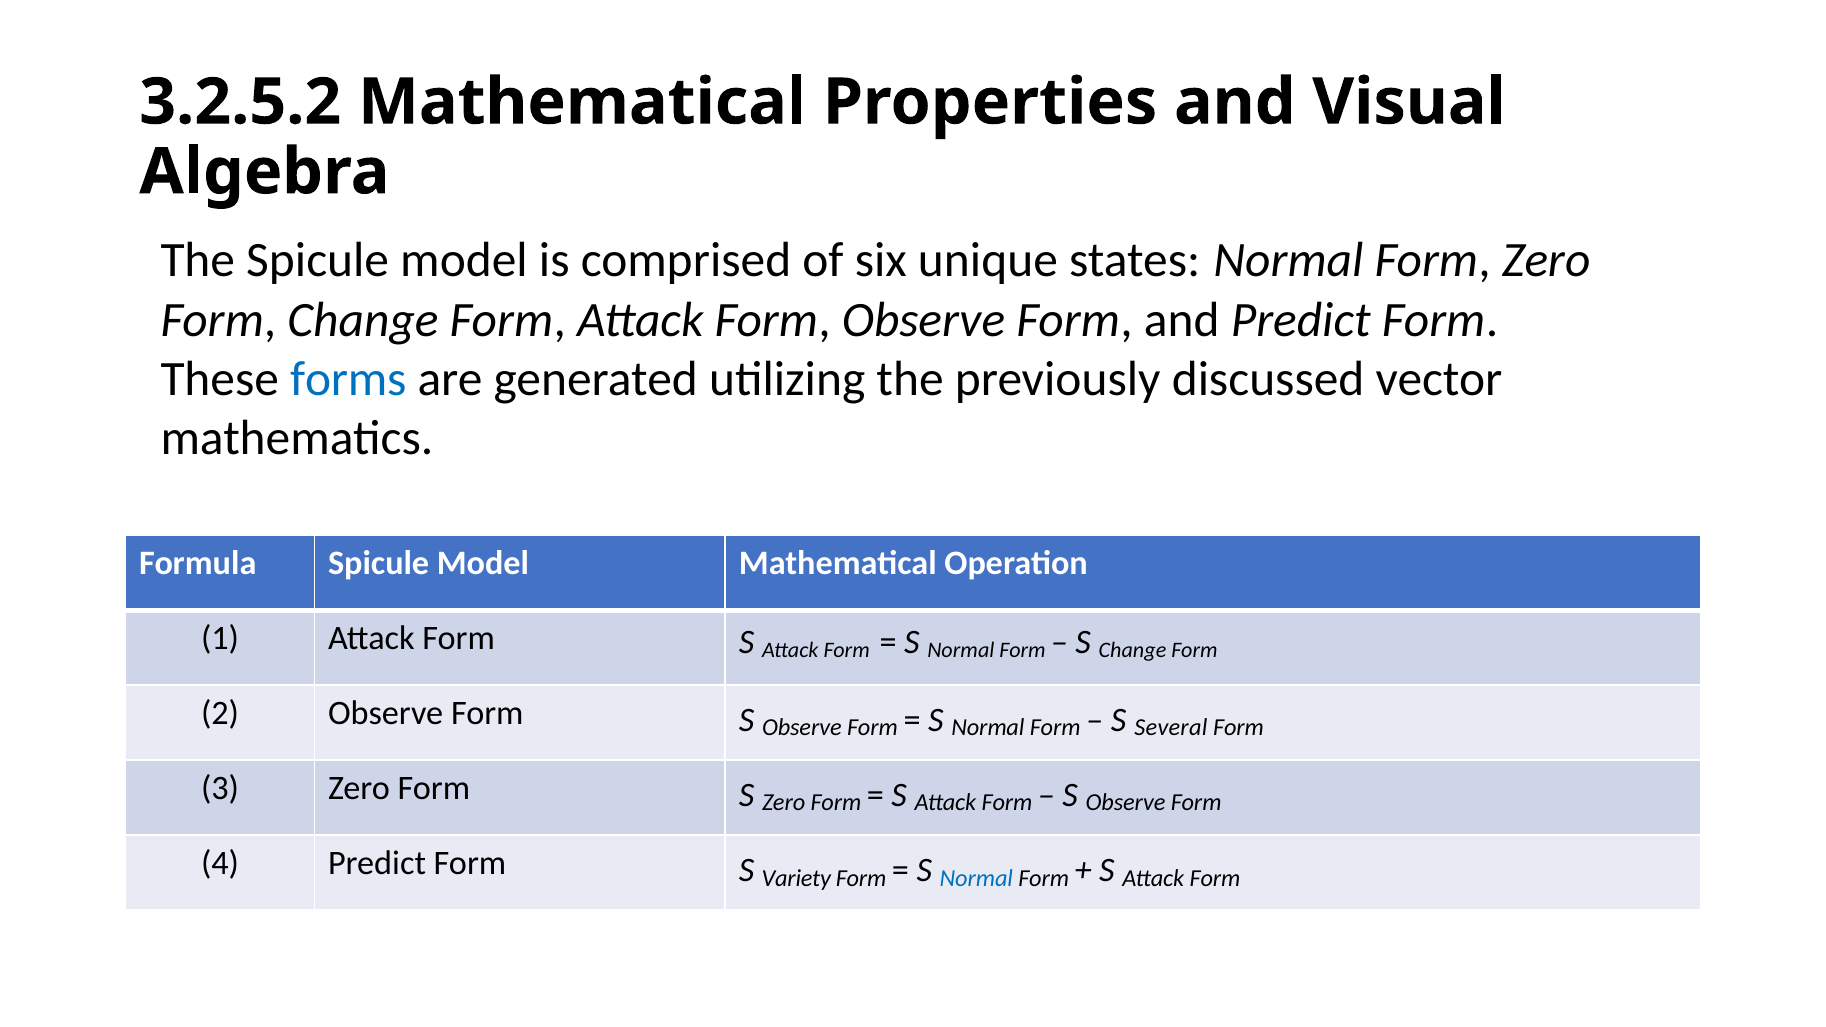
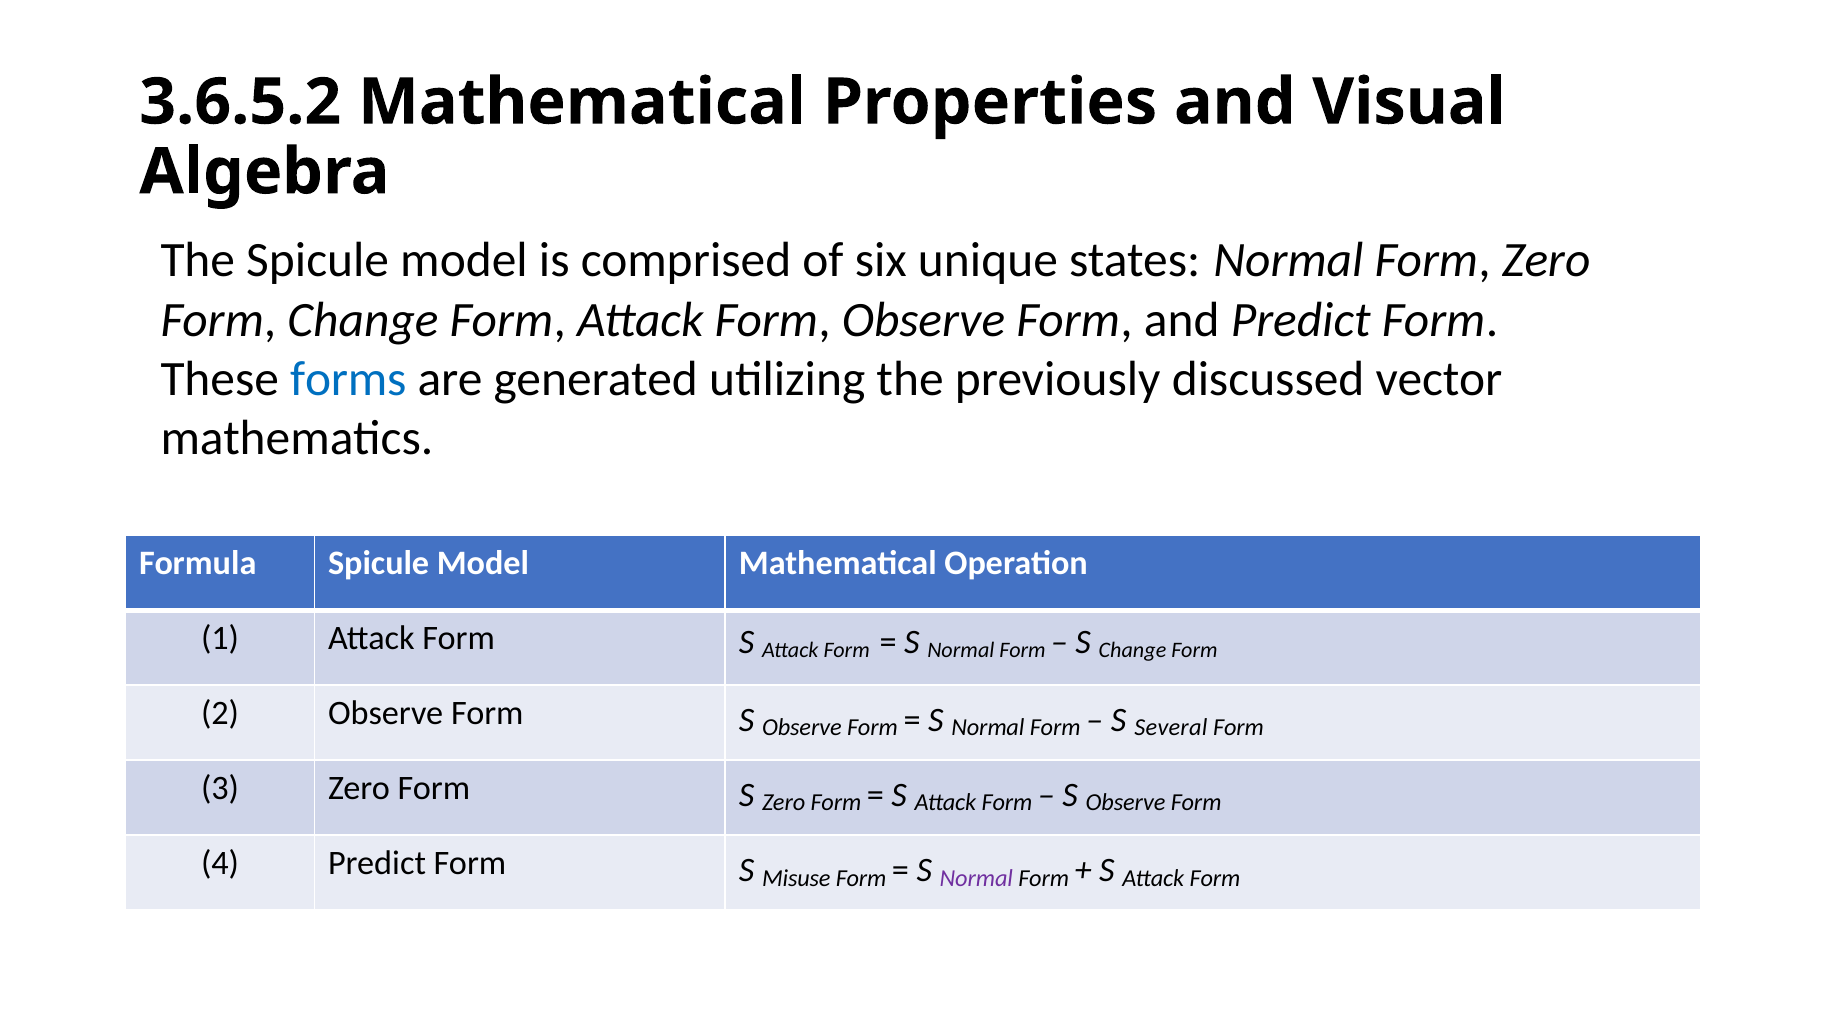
3.2.5.2: 3.2.5.2 -> 3.6.5.2
Variety: Variety -> Misuse
Normal at (976, 878) colour: blue -> purple
